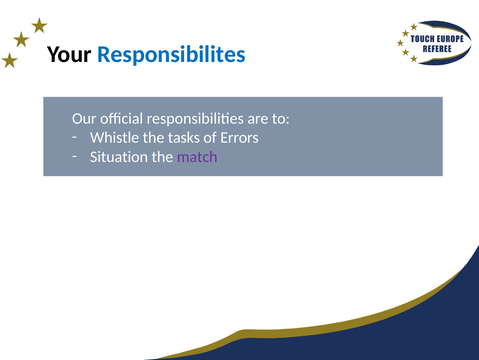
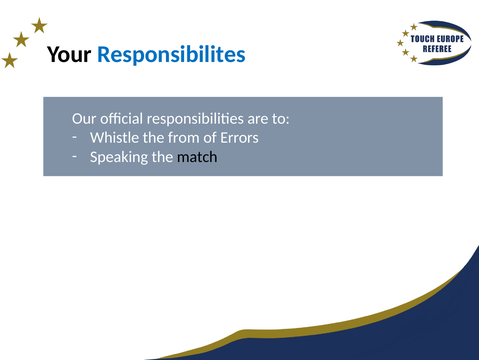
tasks: tasks -> from
Situation: Situation -> Speaking
match colour: purple -> black
